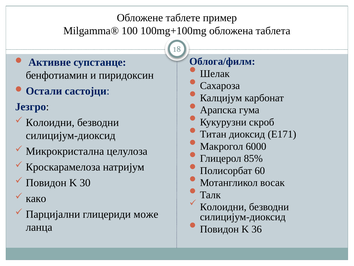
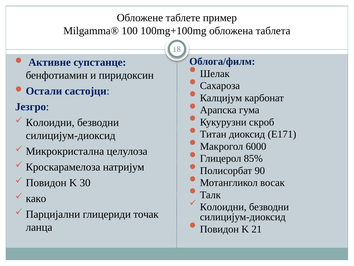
60: 60 -> 90
може: може -> точак
36: 36 -> 21
